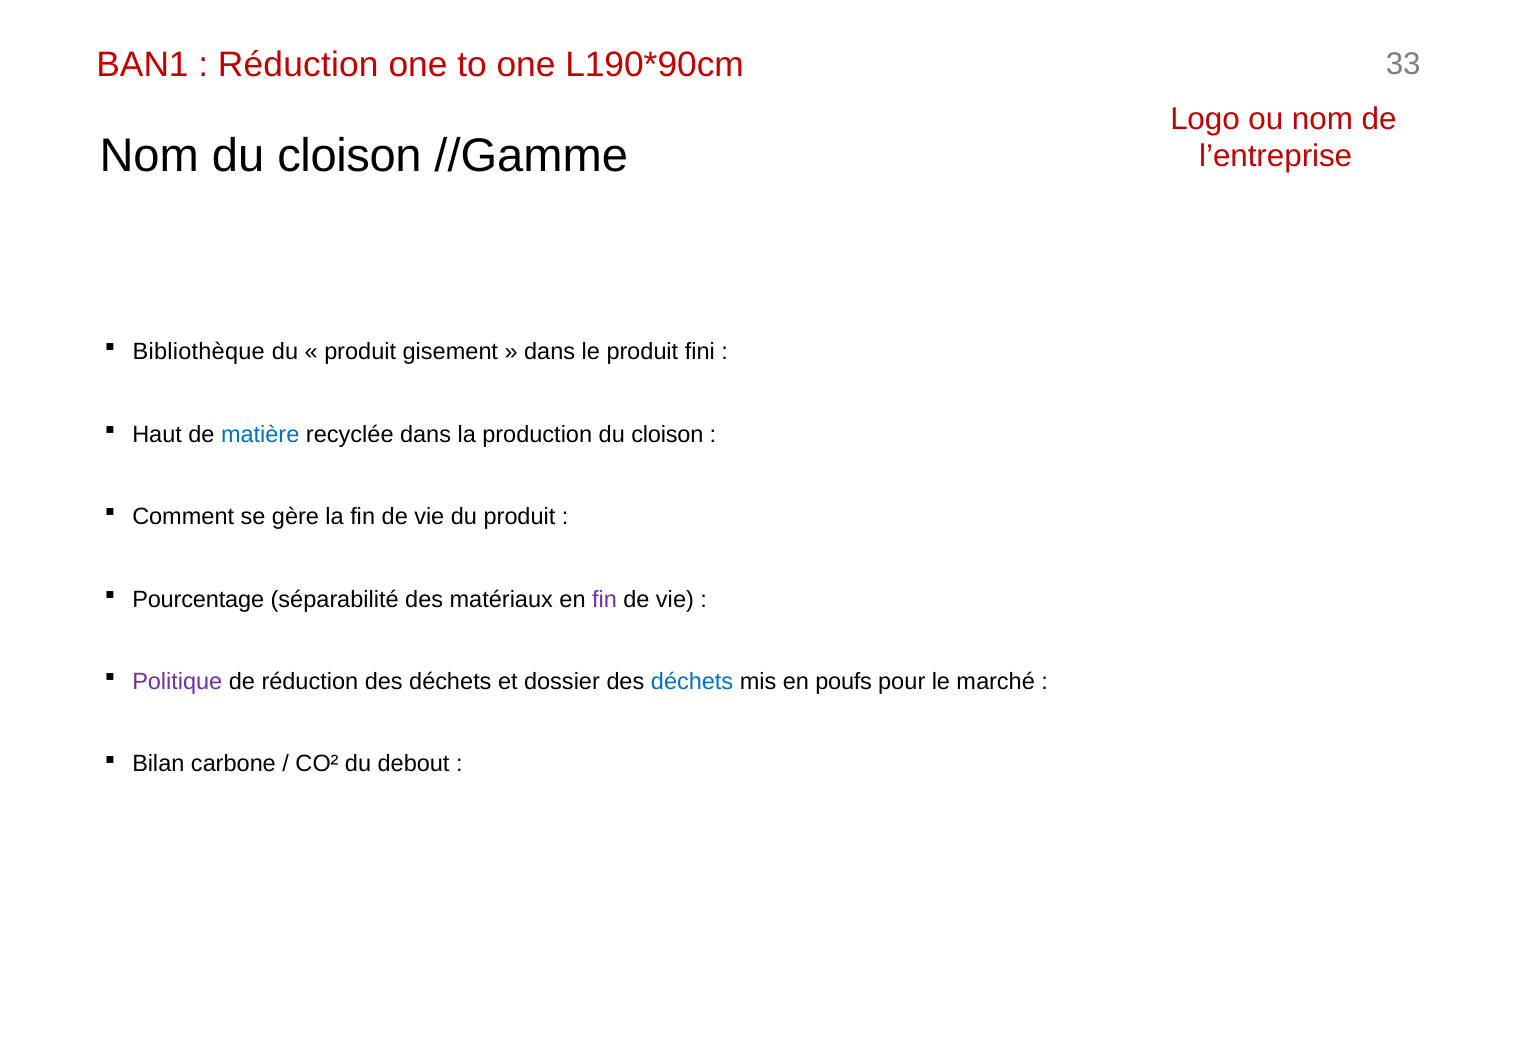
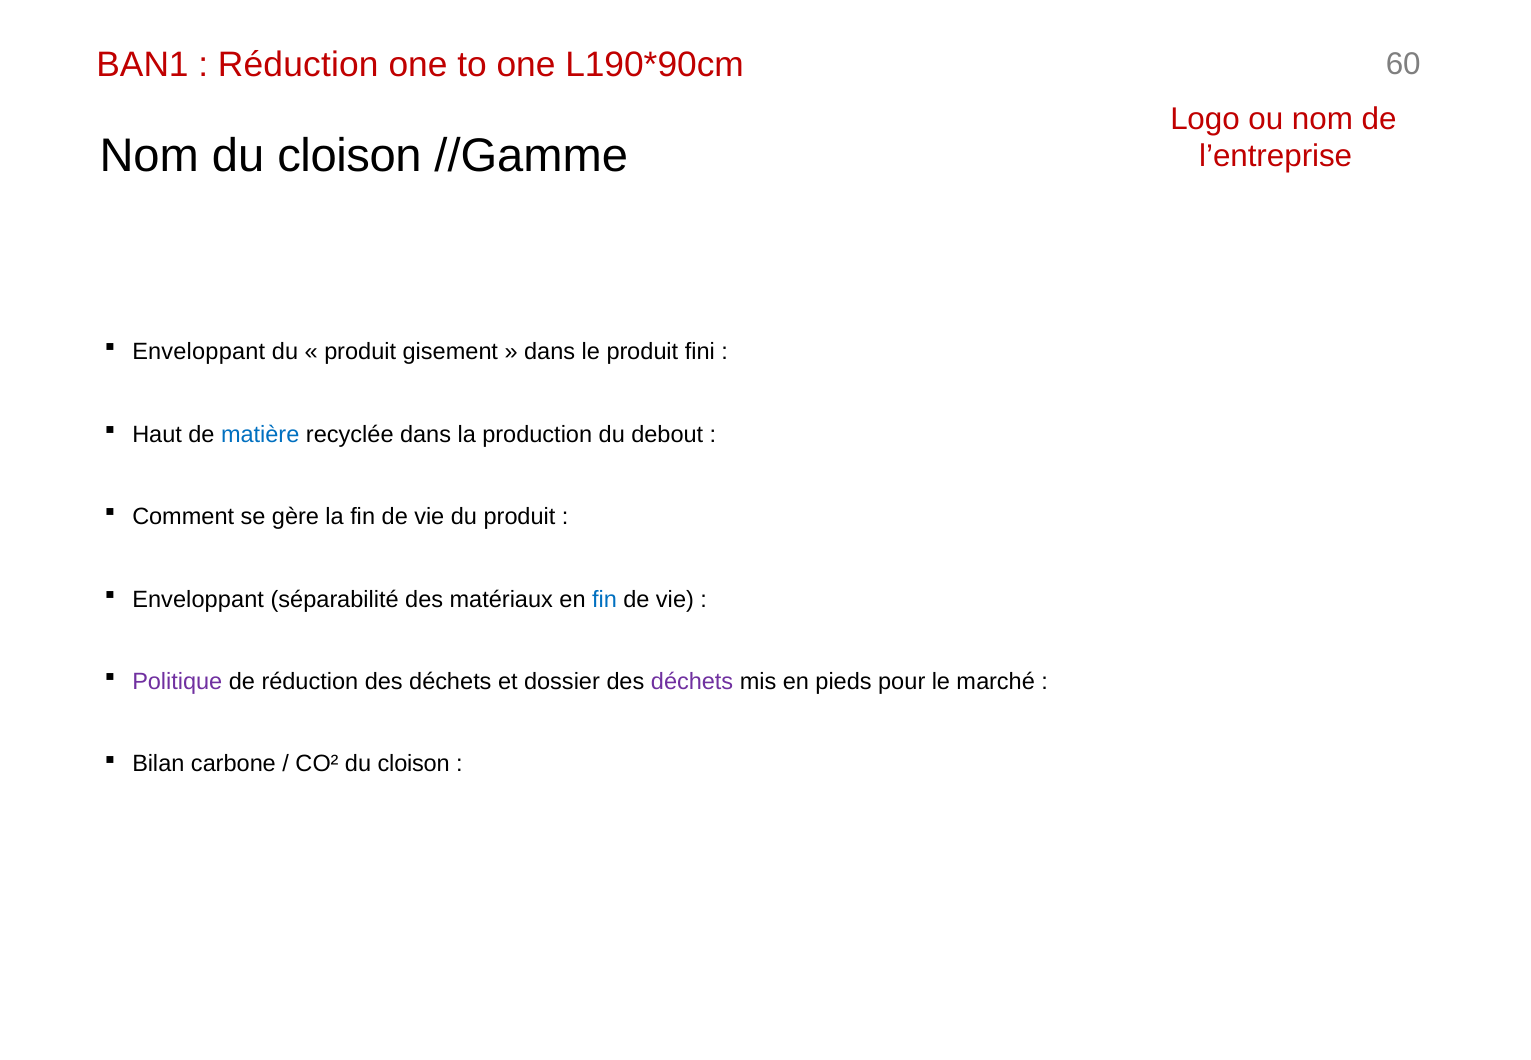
33: 33 -> 60
Bibliothèque at (199, 352): Bibliothèque -> Enveloppant
production du cloison: cloison -> debout
Pourcentage at (198, 599): Pourcentage -> Enveloppant
fin at (604, 599) colour: purple -> blue
déchets at (692, 682) colour: blue -> purple
poufs: poufs -> pieds
CO² du debout: debout -> cloison
